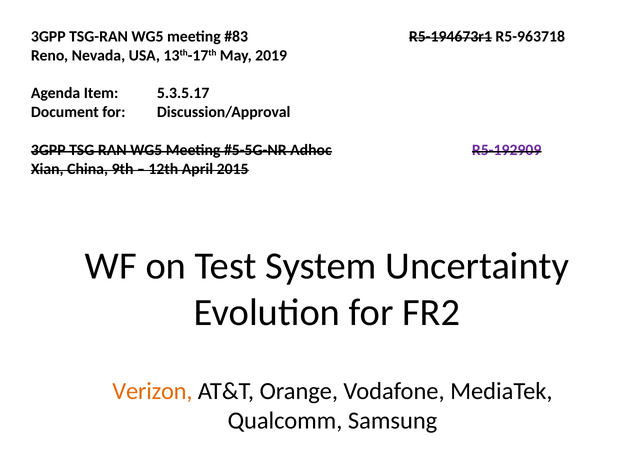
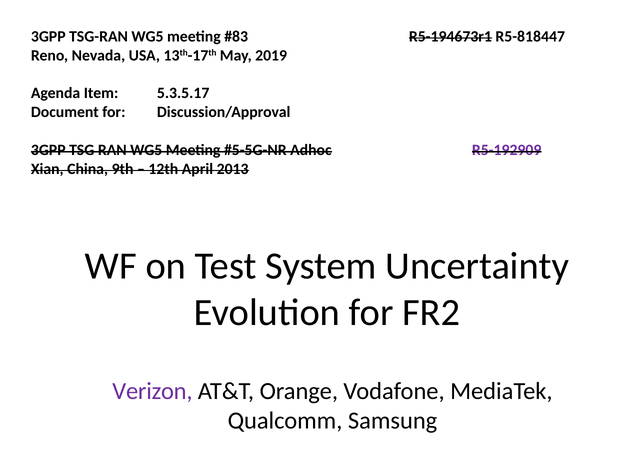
R5-963718: R5-963718 -> R5-818447
2015: 2015 -> 2013
Verizon colour: orange -> purple
